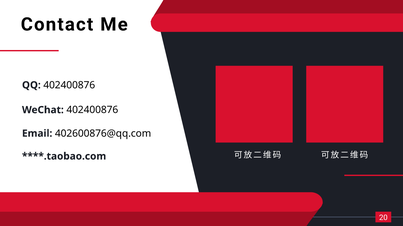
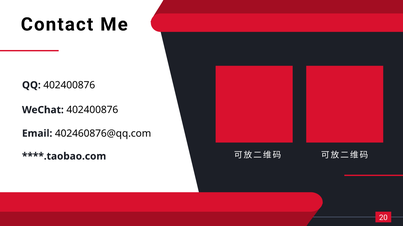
402600876@qq.com: 402600876@qq.com -> 402460876@qq.com
